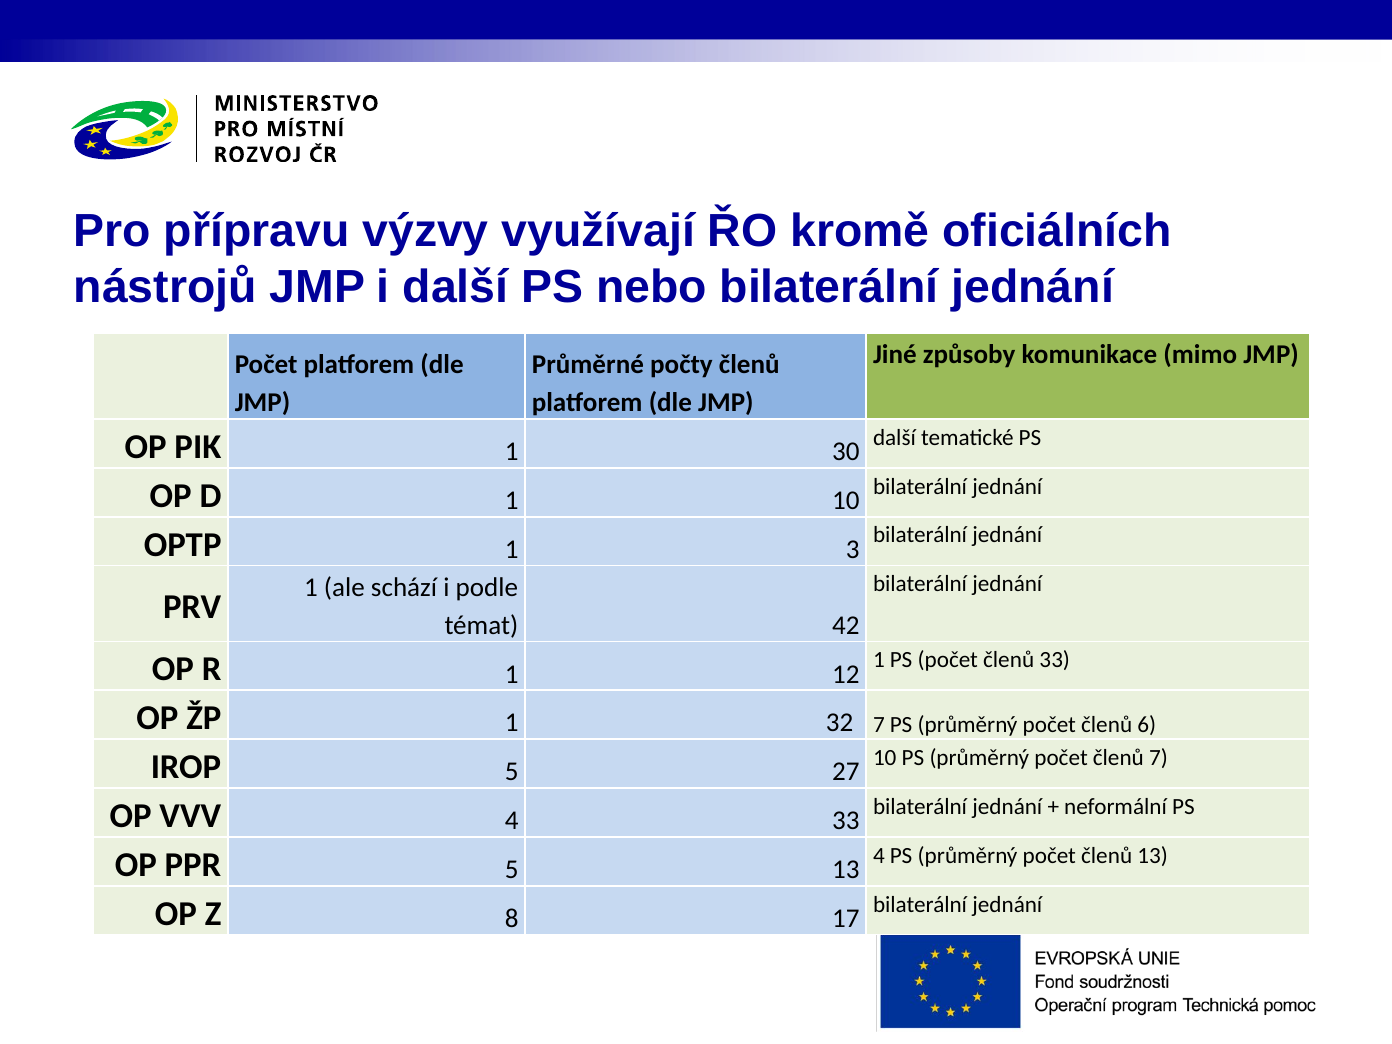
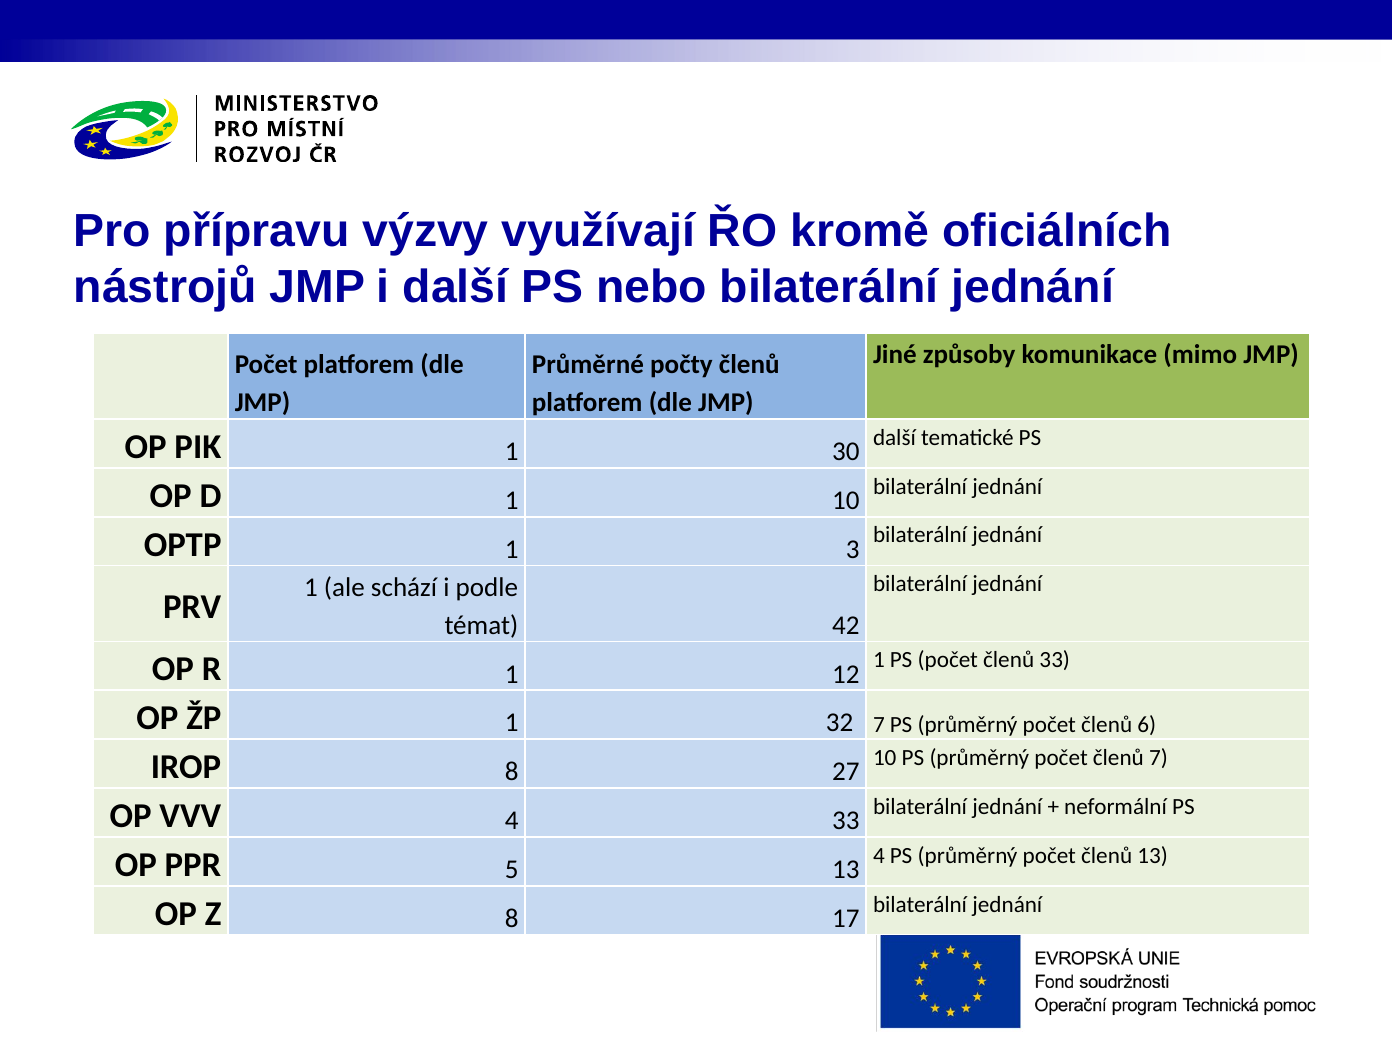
IROP 5: 5 -> 8
